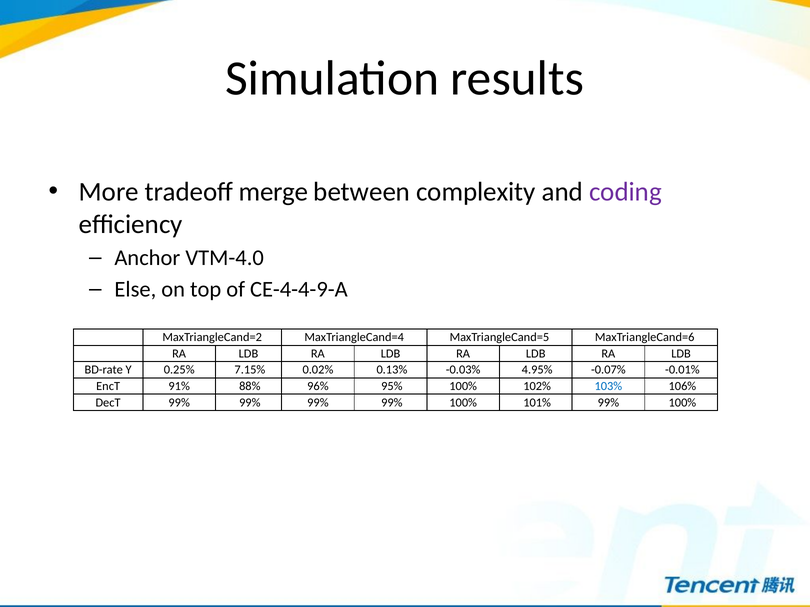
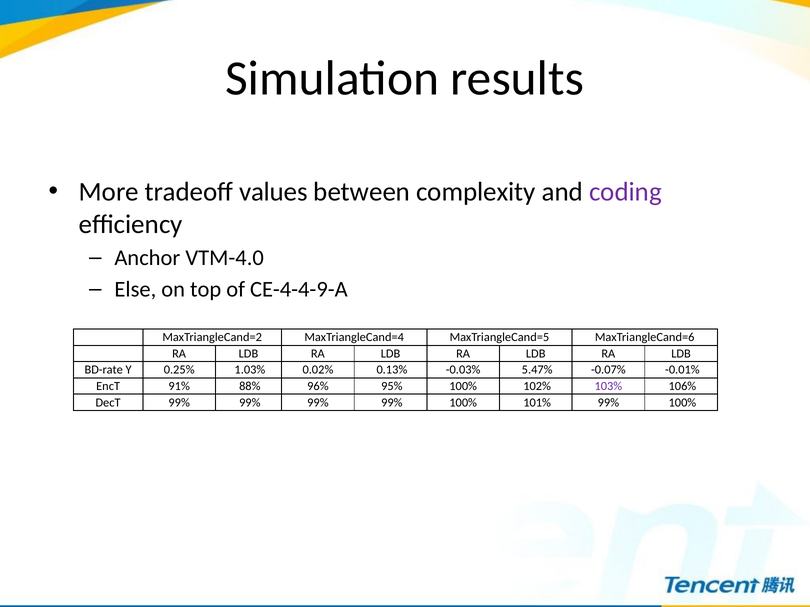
merge: merge -> values
7.15%: 7.15% -> 1.03%
4.95%: 4.95% -> 5.47%
103% colour: blue -> purple
